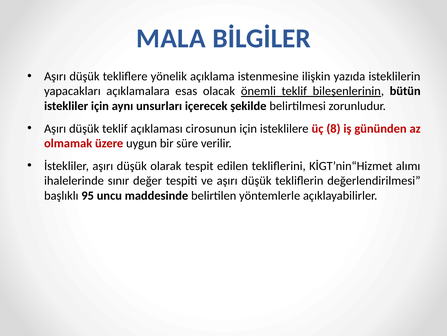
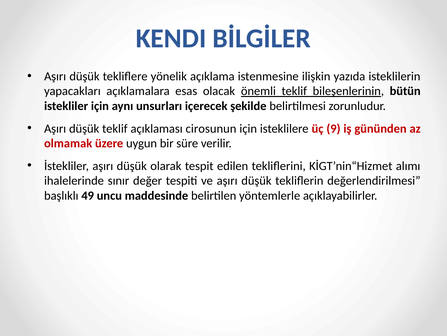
MALA: MALA -> KENDI
8: 8 -> 9
95: 95 -> 49
